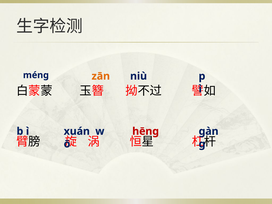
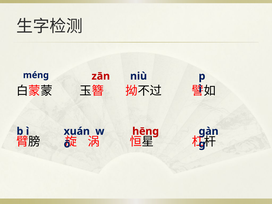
zān colour: orange -> red
